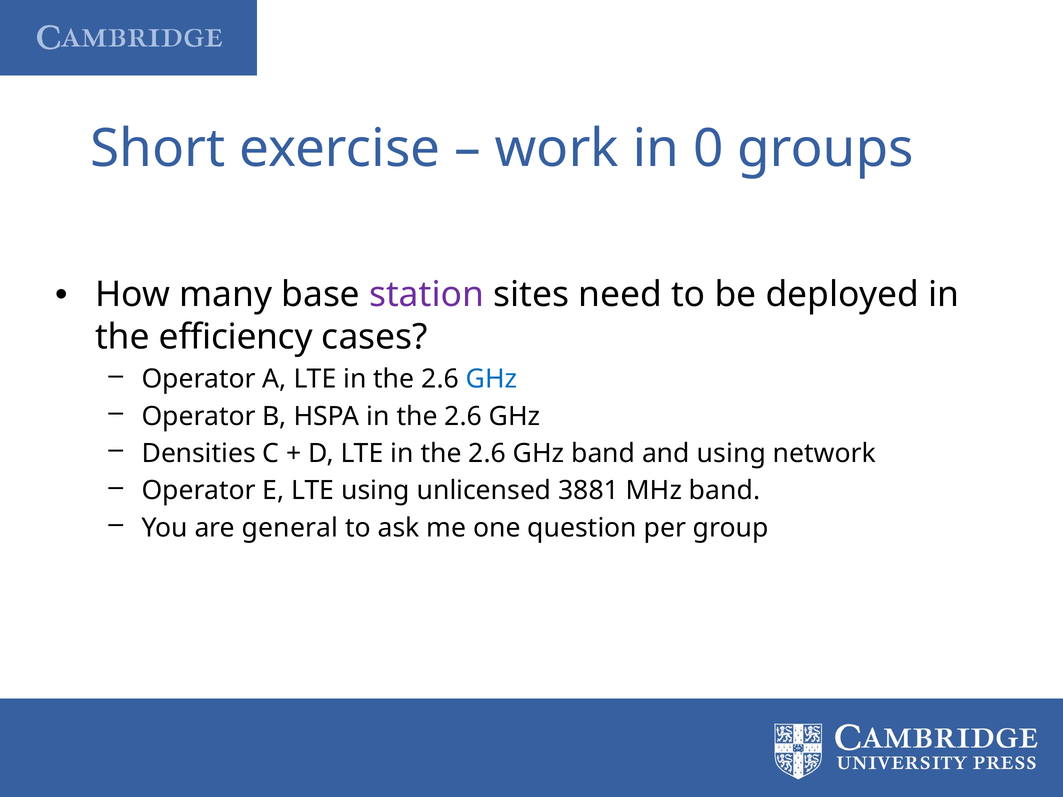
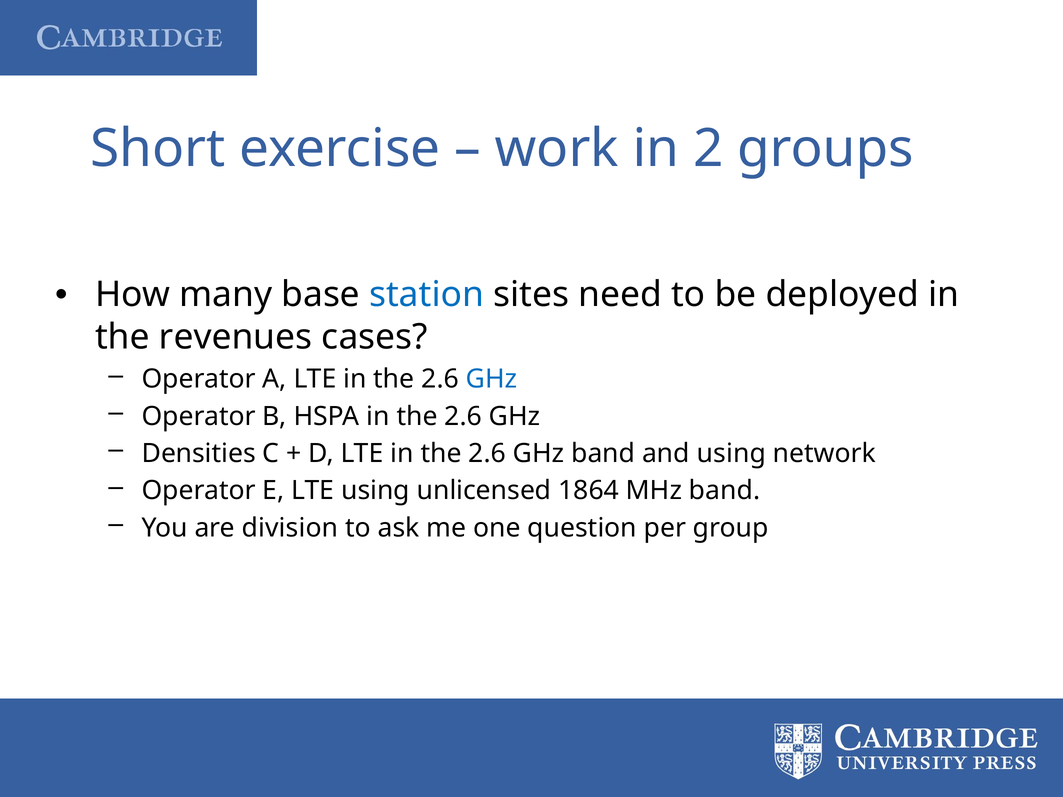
0: 0 -> 2
station colour: purple -> blue
efficiency: efficiency -> revenues
3881: 3881 -> 1864
general: general -> division
